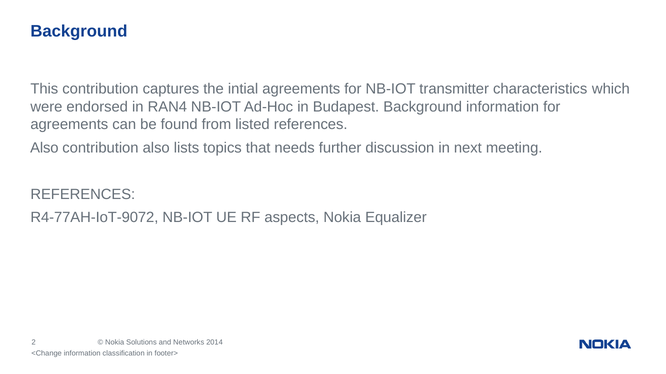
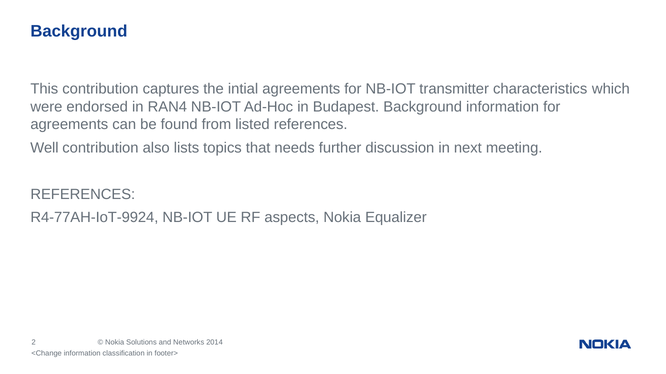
Also at (44, 148): Also -> Well
R4-77AH-IoT-9072: R4-77AH-IoT-9072 -> R4-77AH-IoT-9924
